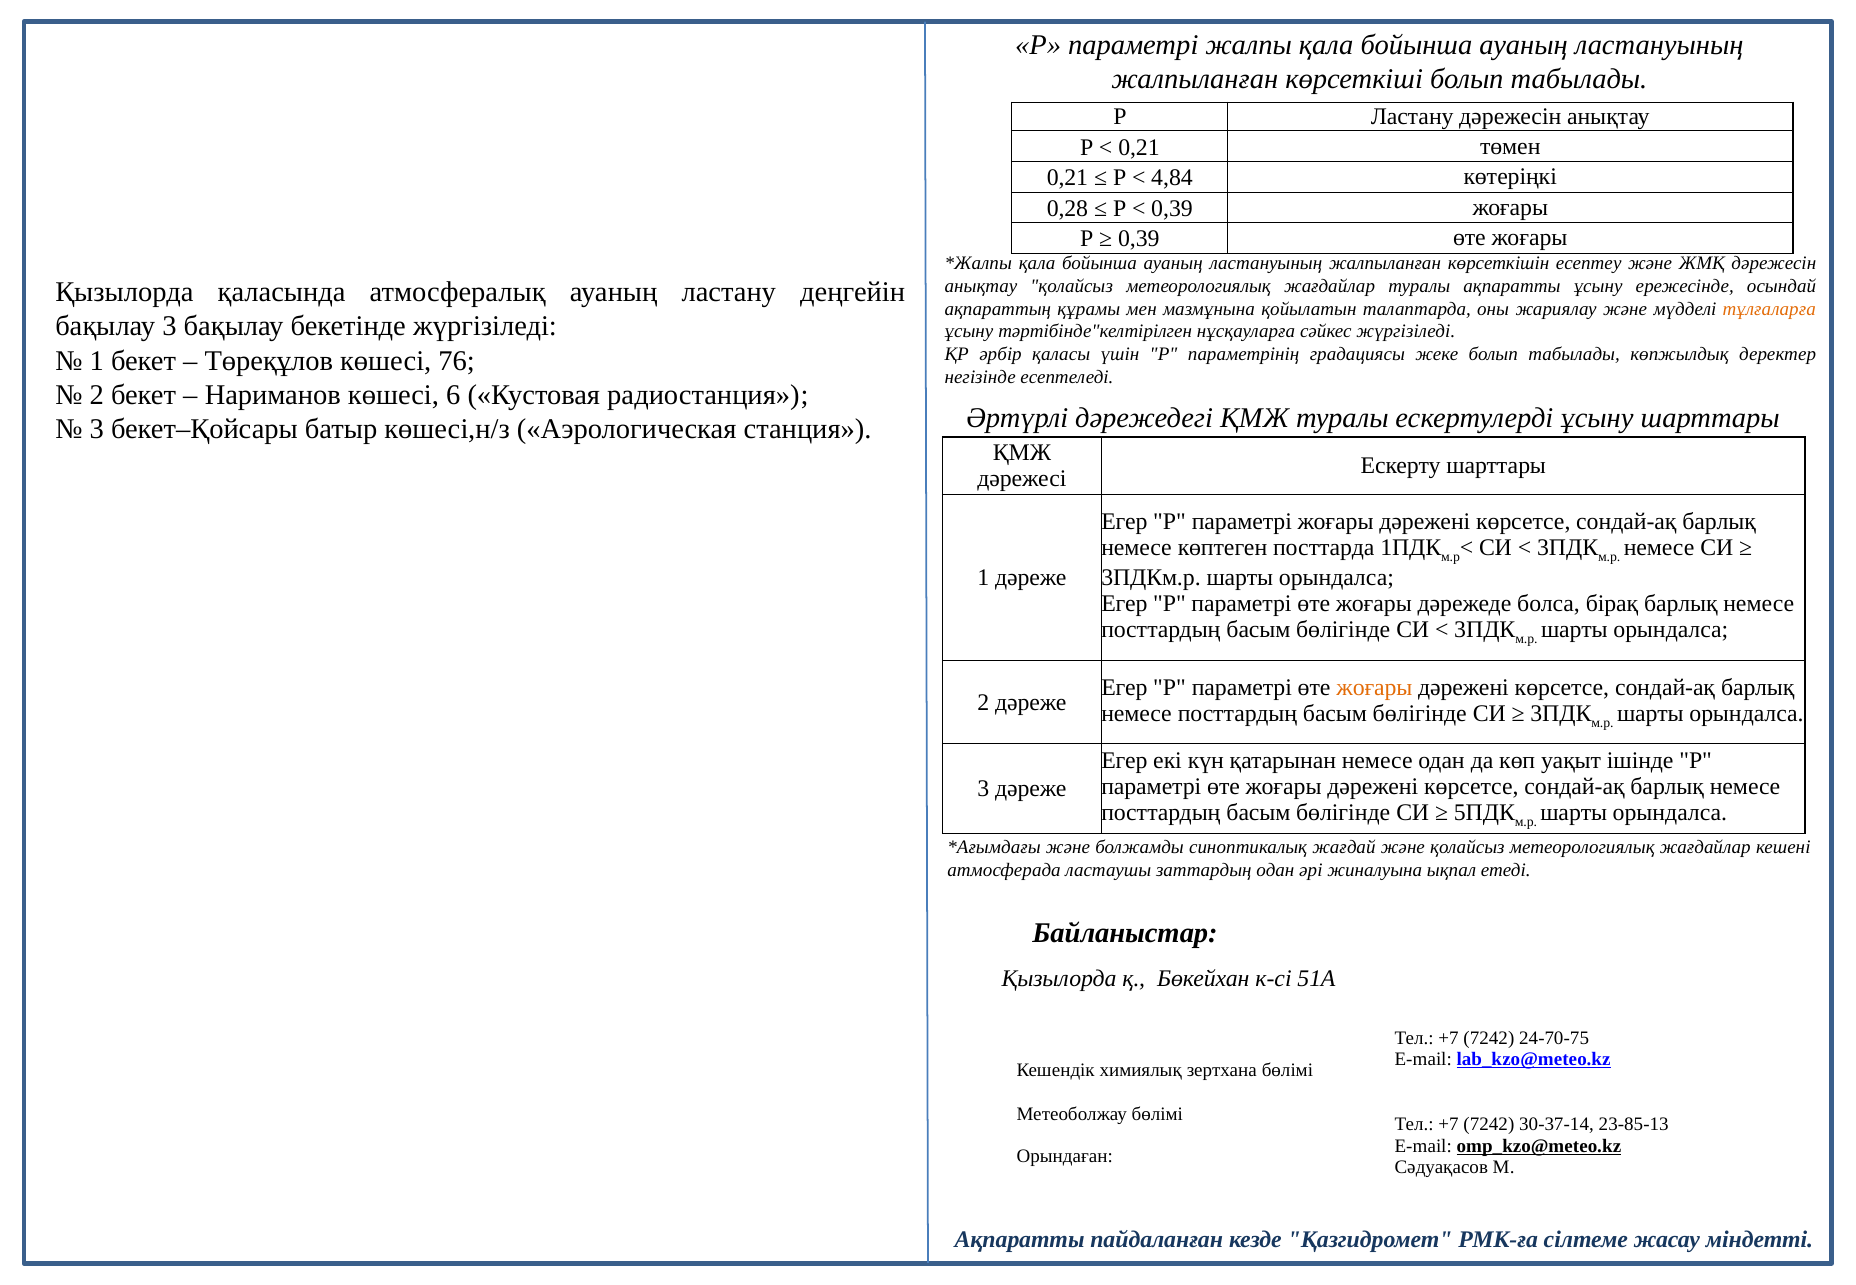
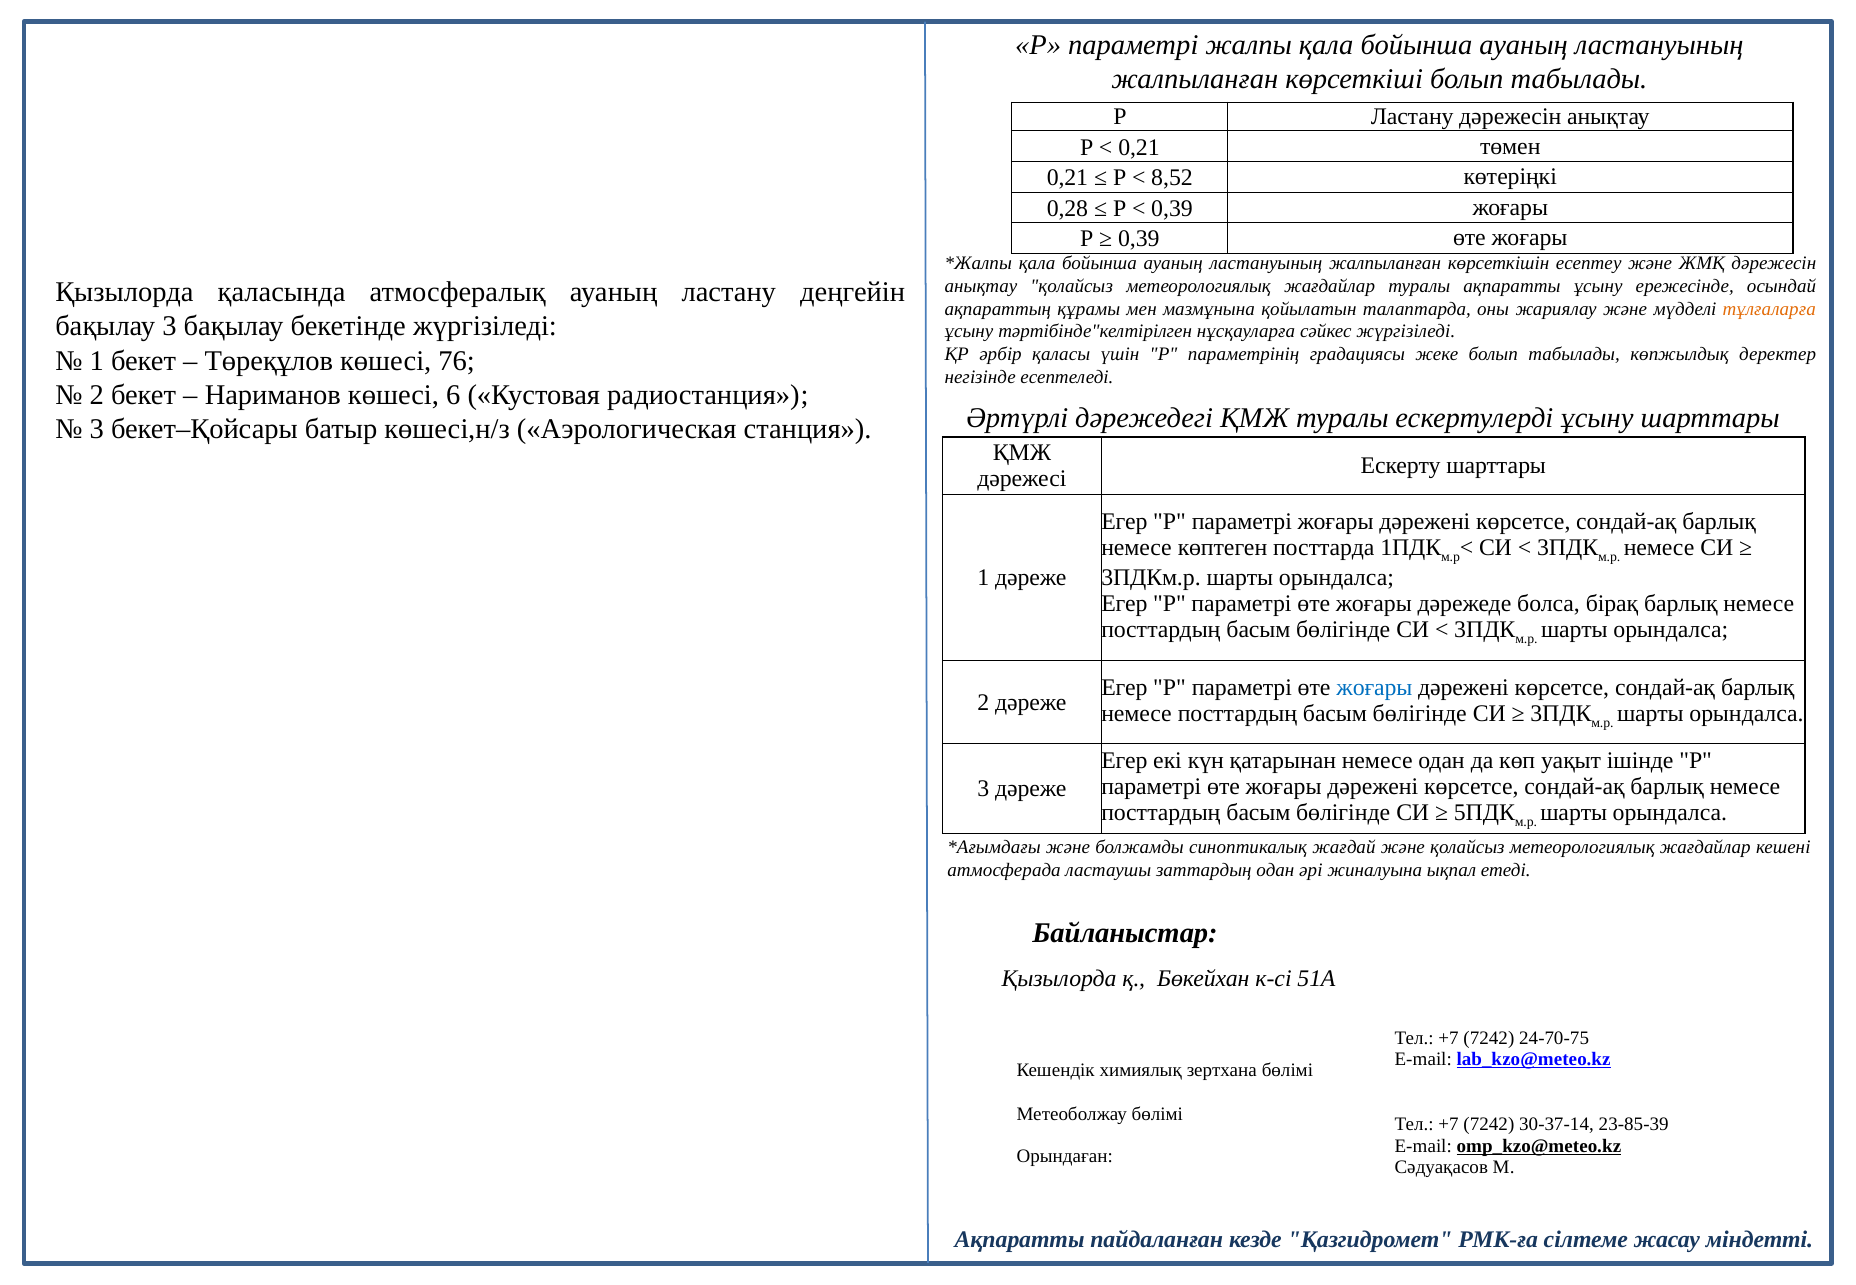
4,84: 4,84 -> 8,52
жоғары at (1374, 687) colour: orange -> blue
23-85-13: 23-85-13 -> 23-85-39
